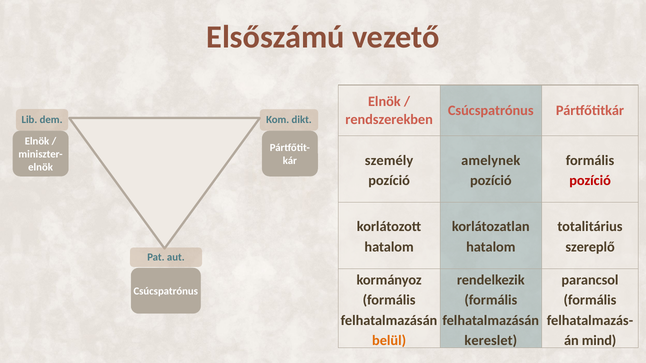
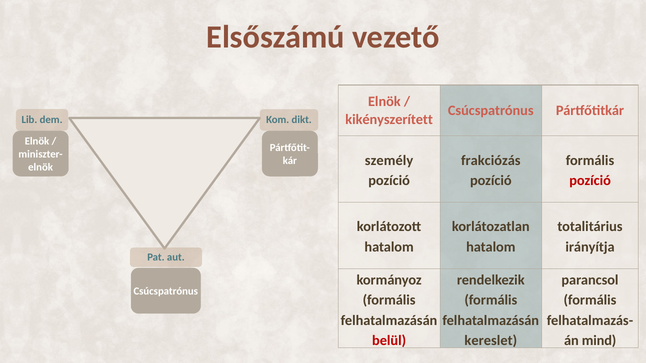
rendszerekben: rendszerekben -> kikényszerített
amelynek: amelynek -> frakciózás
szereplő: szereplő -> irányítja
belül colour: orange -> red
